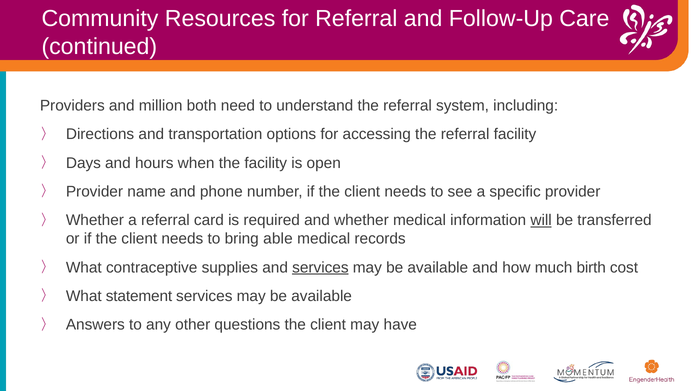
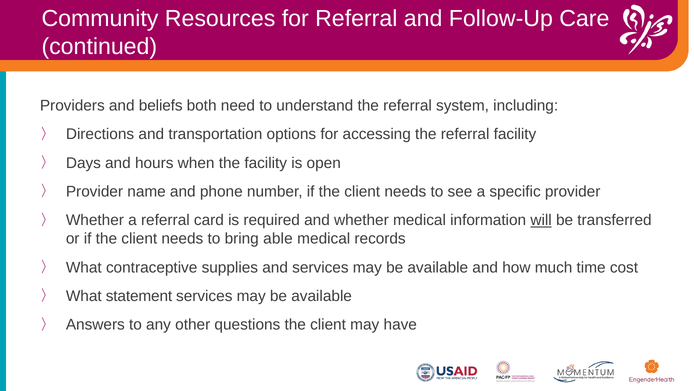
million: million -> beliefs
services at (320, 267) underline: present -> none
birth: birth -> time
